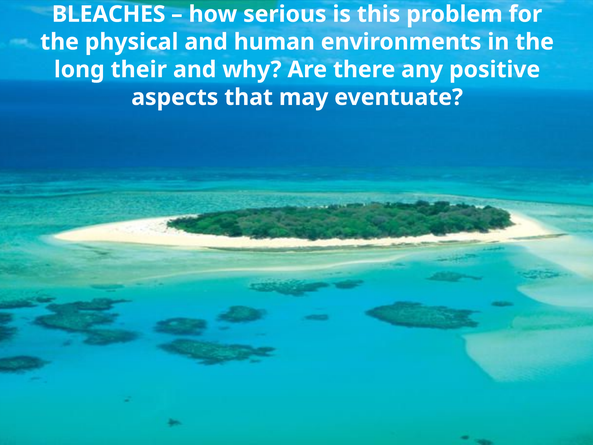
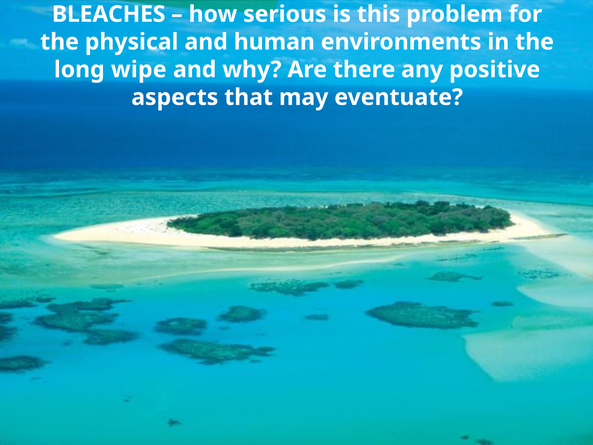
their: their -> wipe
